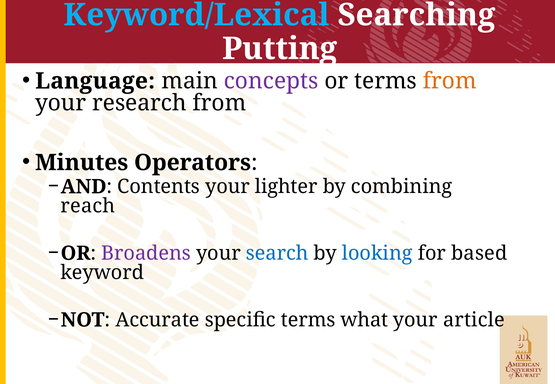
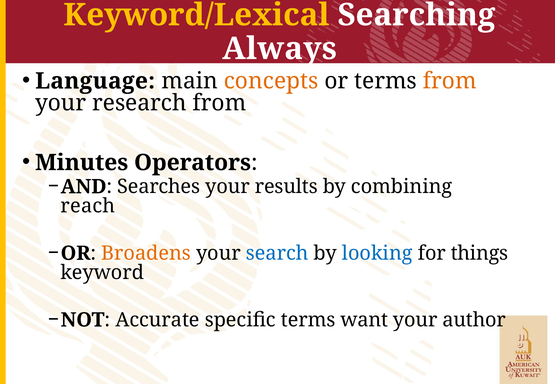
Keyword/Lexical colour: light blue -> yellow
Putting: Putting -> Always
concepts colour: purple -> orange
Contents: Contents -> Searches
lighter: lighter -> results
Broadens colour: purple -> orange
based: based -> things
what: what -> want
article: article -> author
